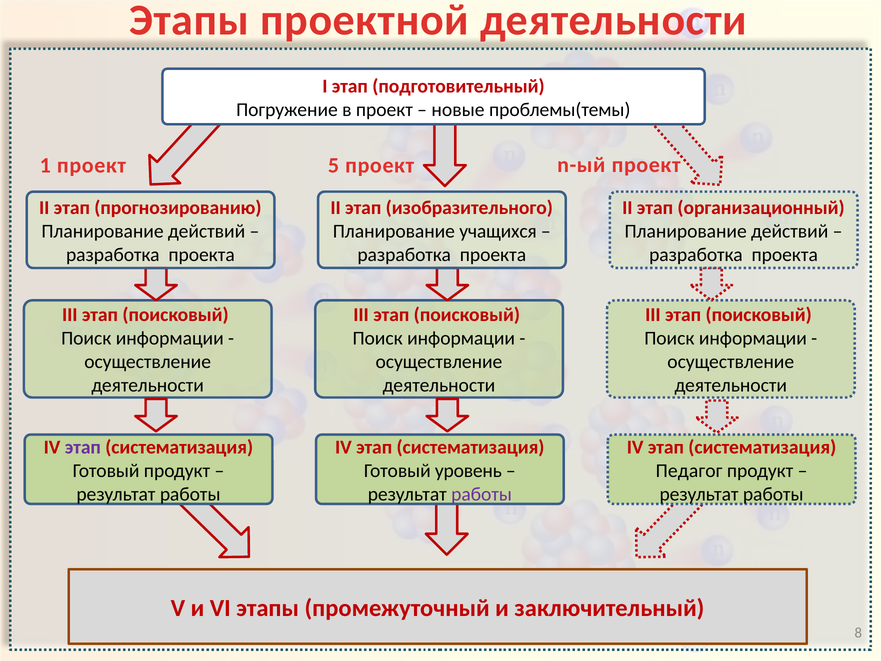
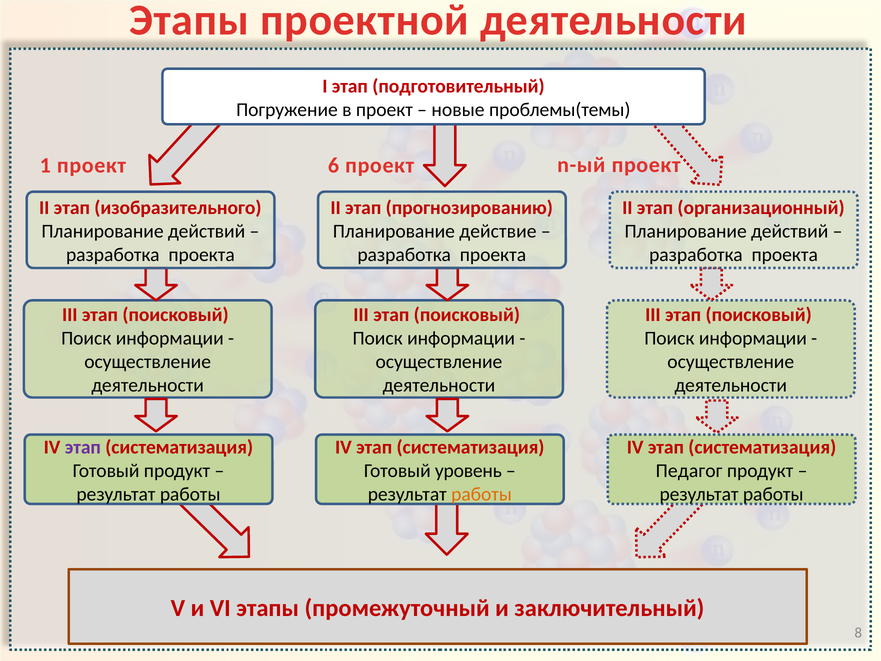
5: 5 -> 6
изобразительного: изобразительного -> прогнозированию
прогнозированию: прогнозированию -> изобразительного
учащихся: учащихся -> действие
работы at (482, 494) colour: purple -> orange
